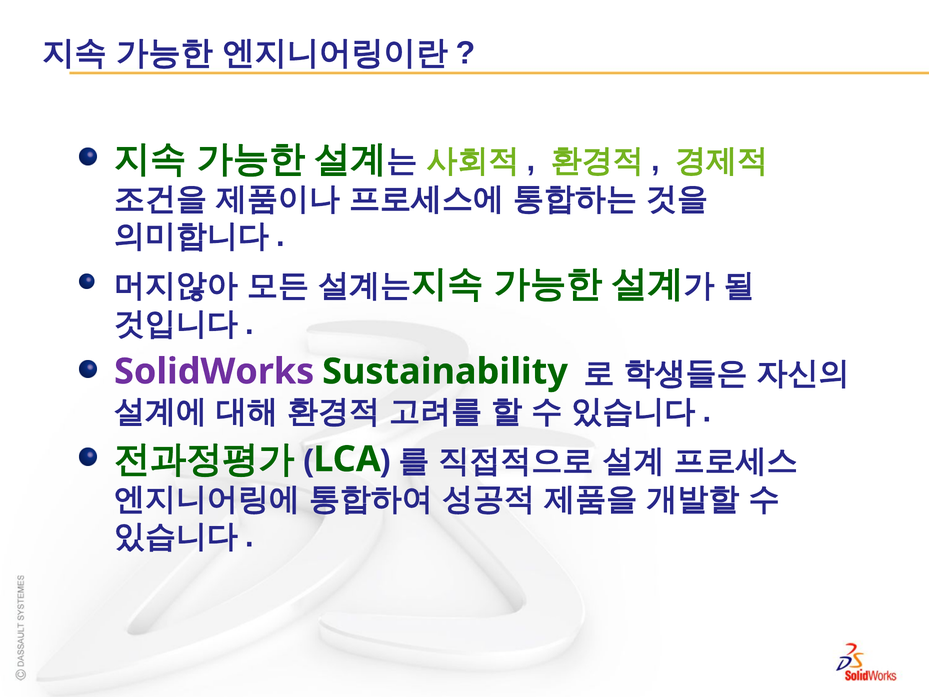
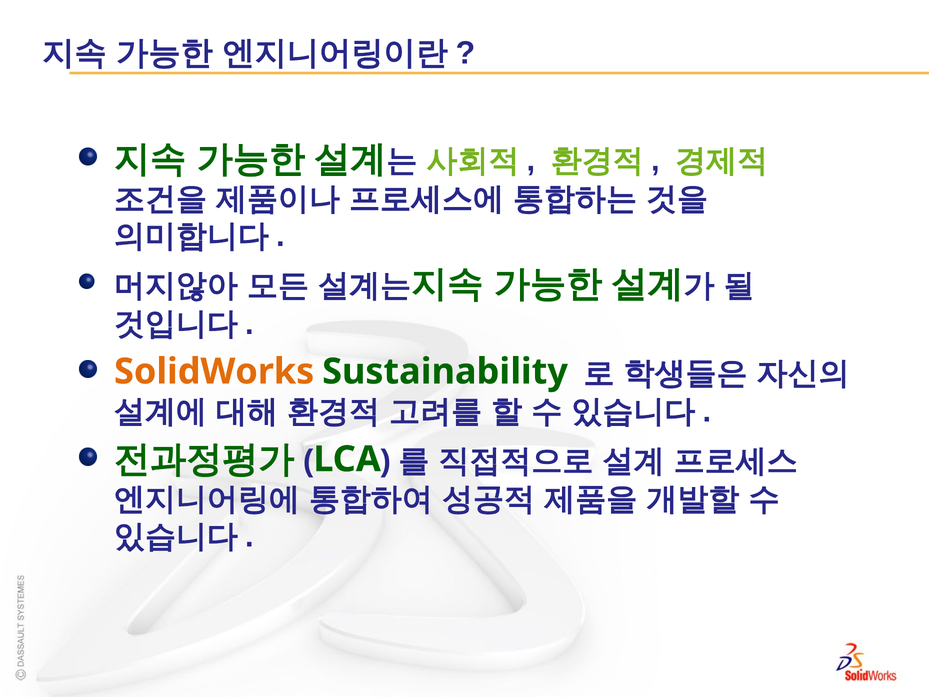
SolidWorks colour: purple -> orange
